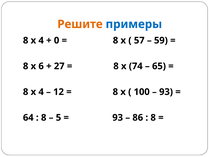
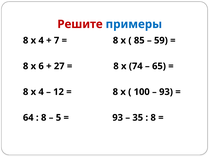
Решите colour: orange -> red
0: 0 -> 7
57: 57 -> 85
86: 86 -> 35
